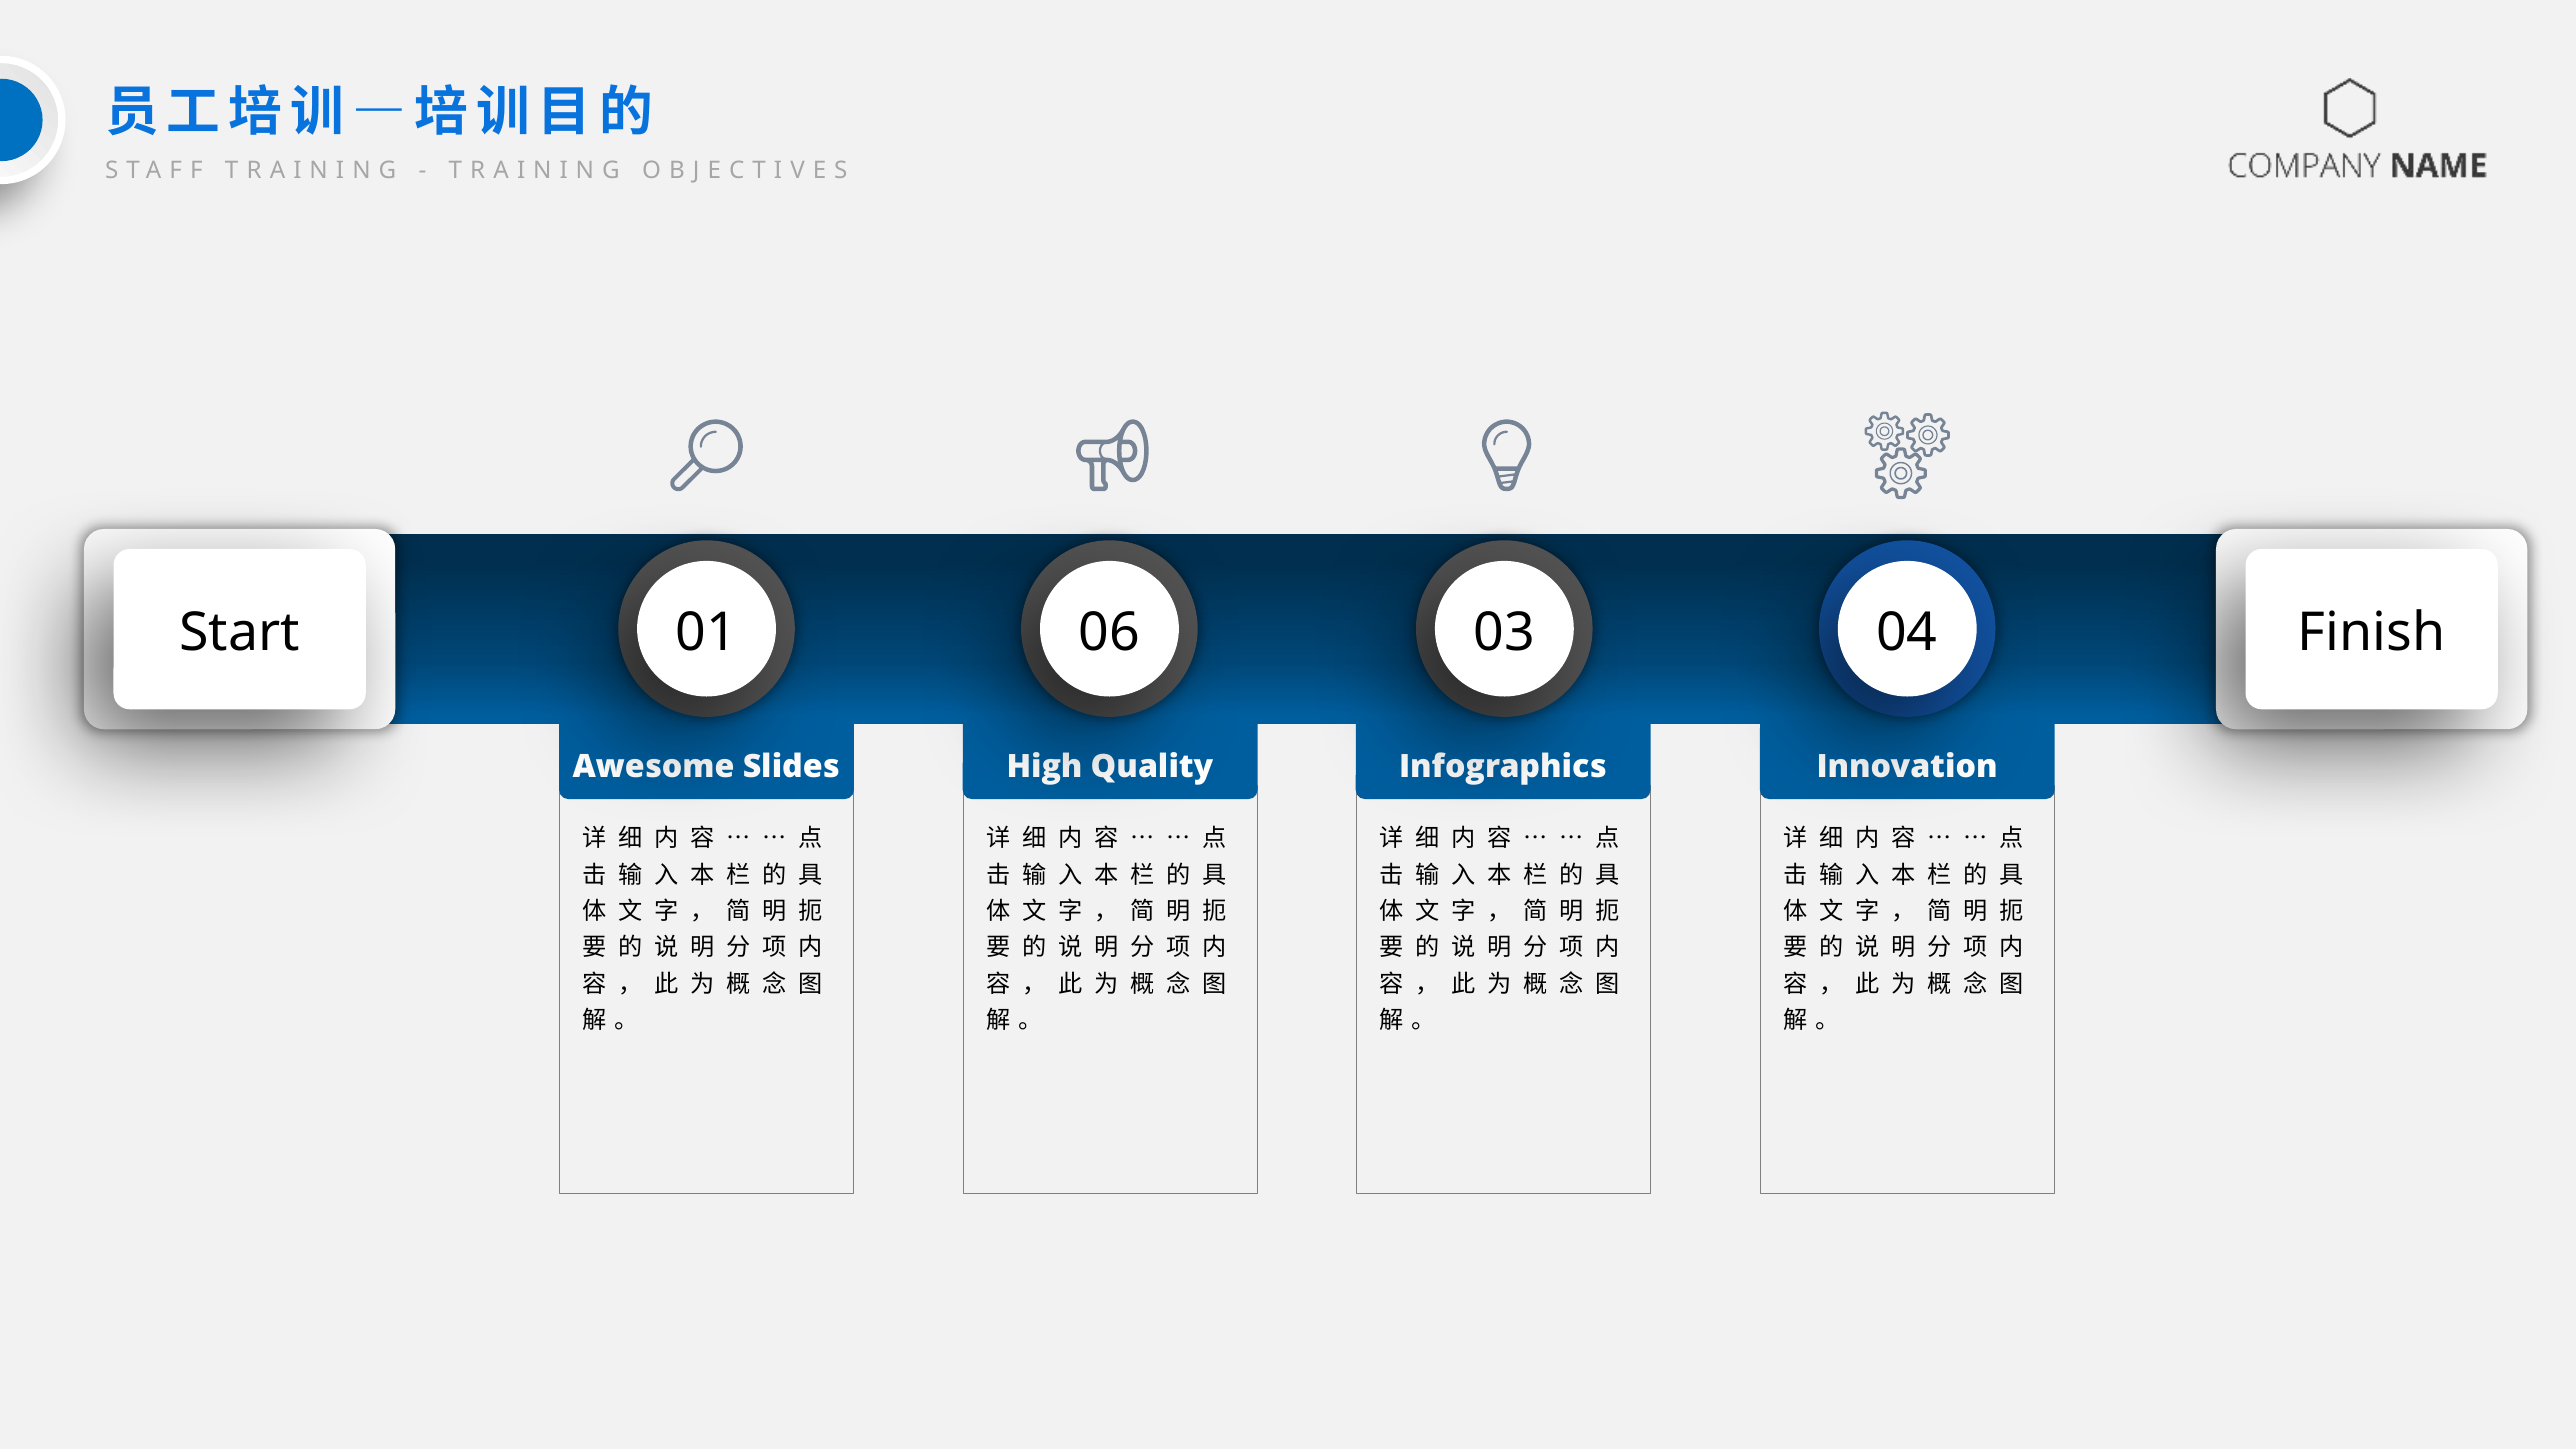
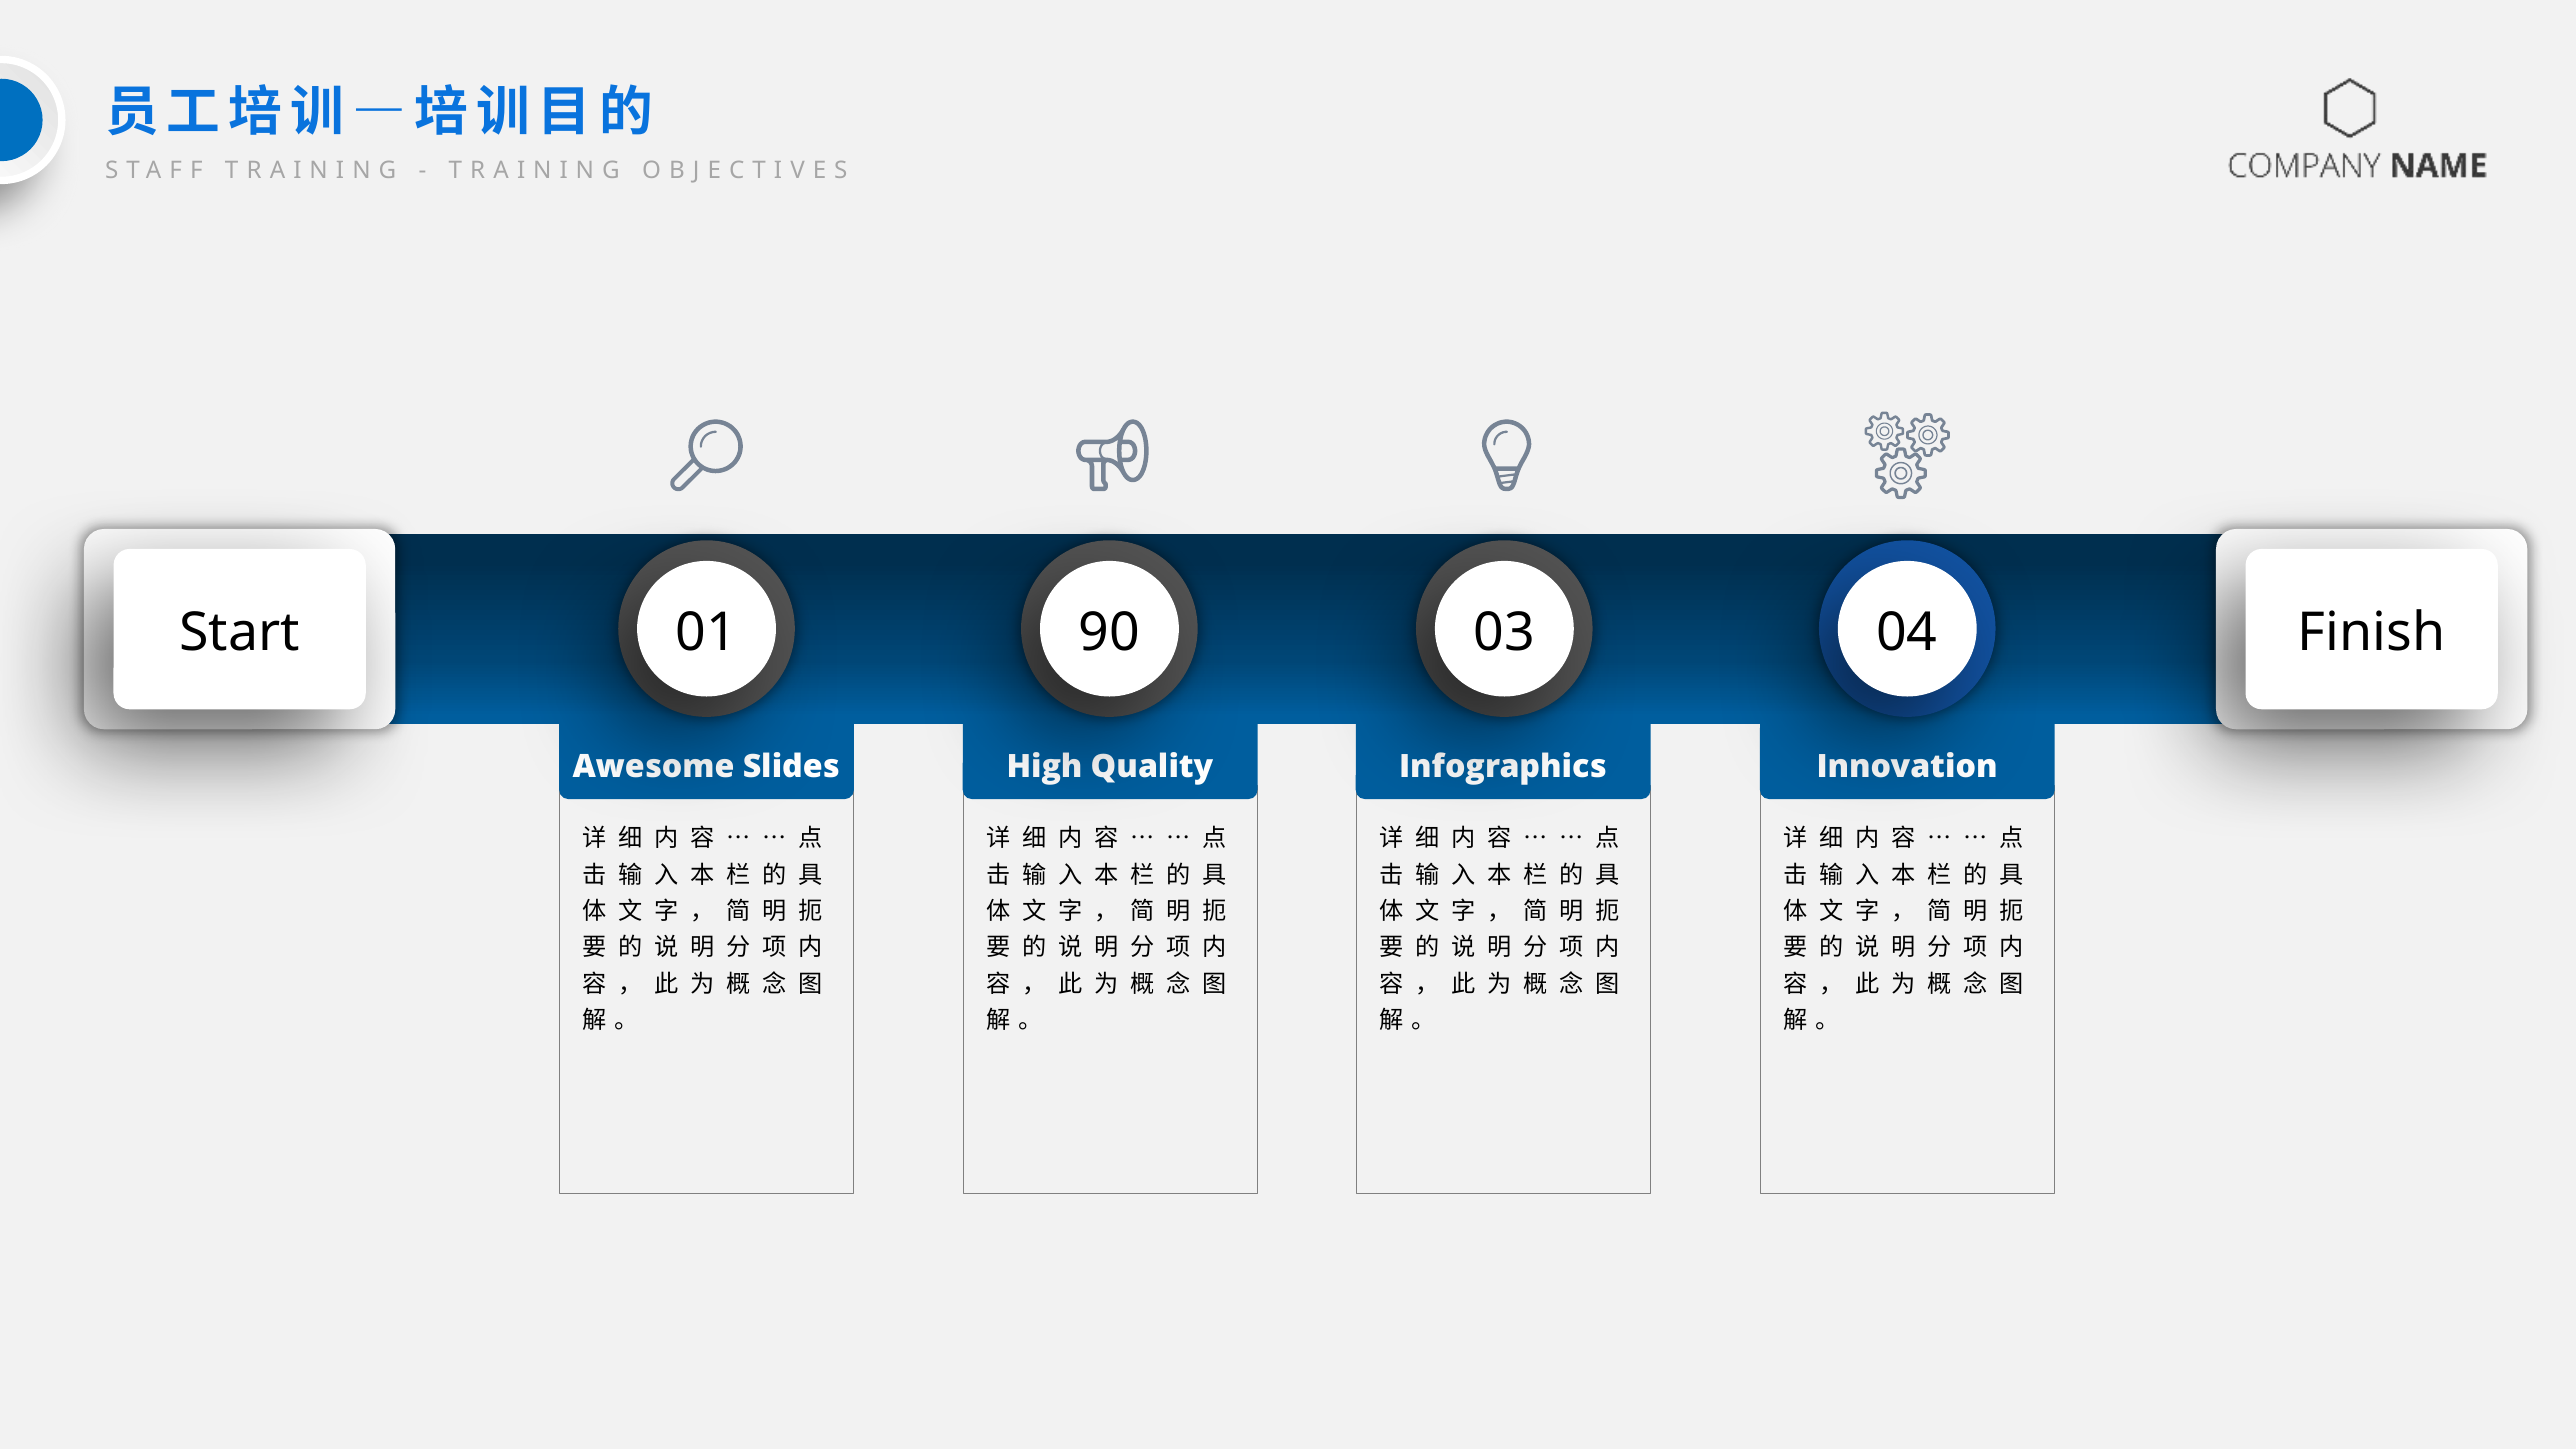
06: 06 -> 90
